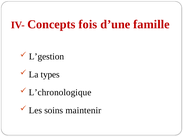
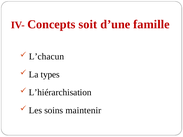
fois: fois -> soit
L’gestion: L’gestion -> L’chacun
L’chronologique: L’chronologique -> L’hiérarchisation
